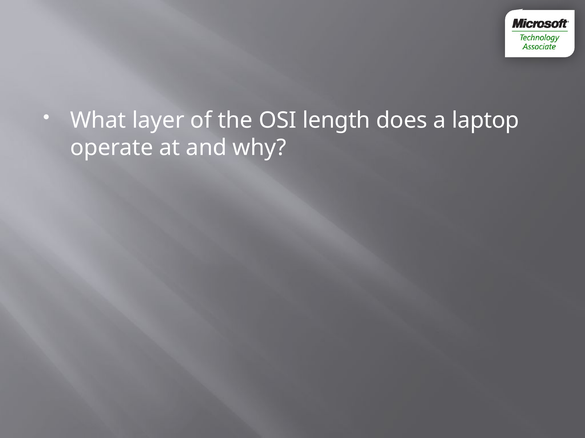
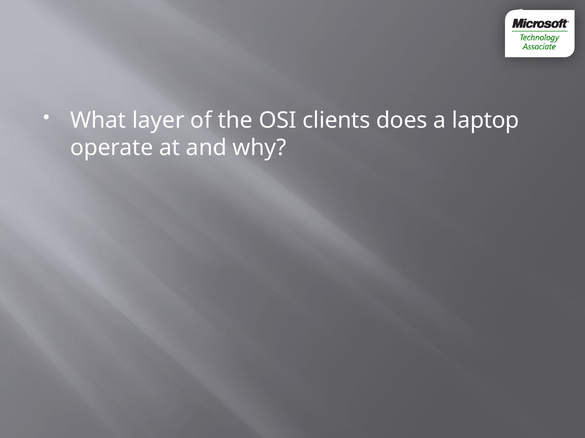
length: length -> clients
